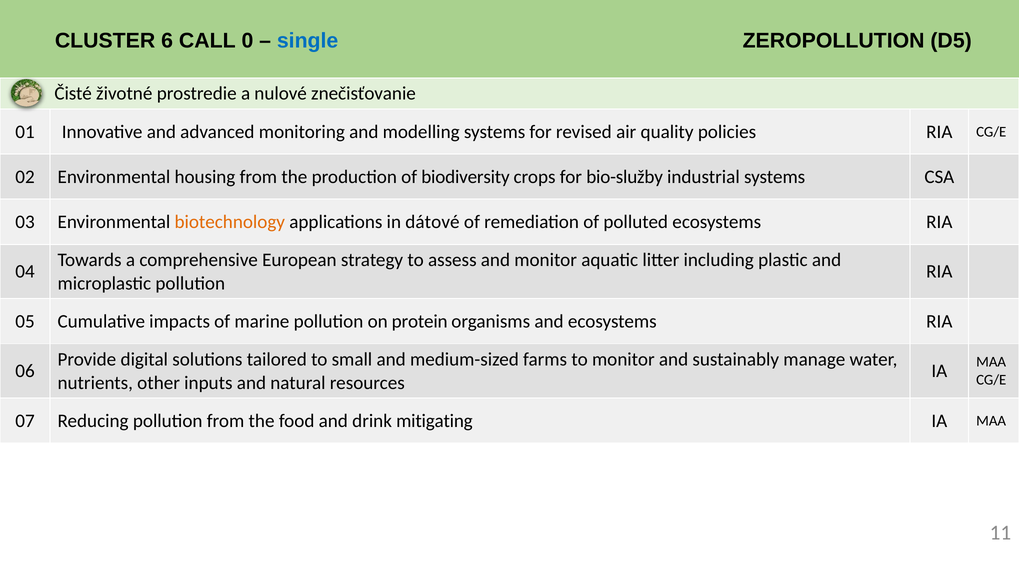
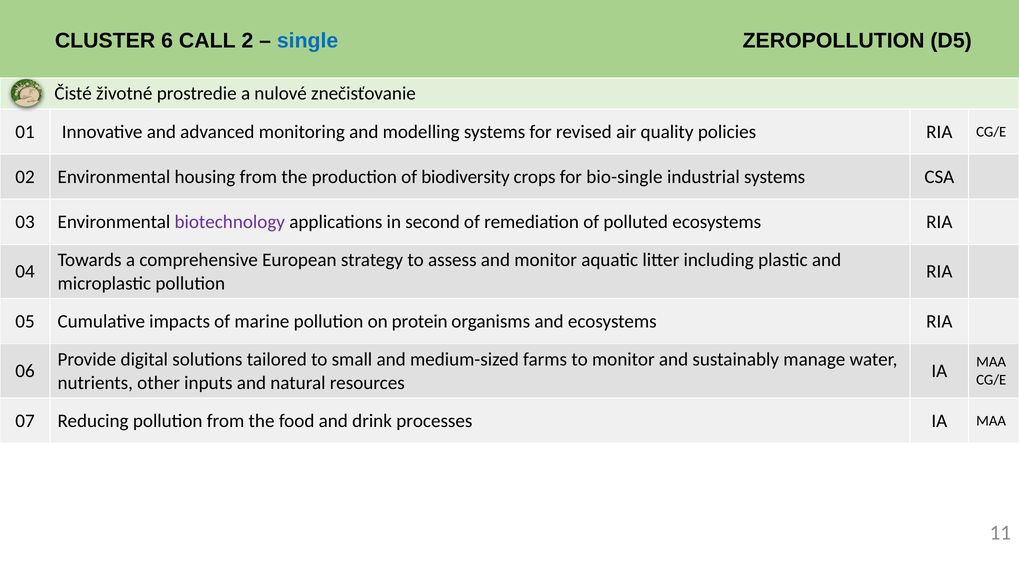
0: 0 -> 2
bio-služby: bio-služby -> bio-single
biotechnology colour: orange -> purple
dátové: dátové -> second
mitigating: mitigating -> processes
